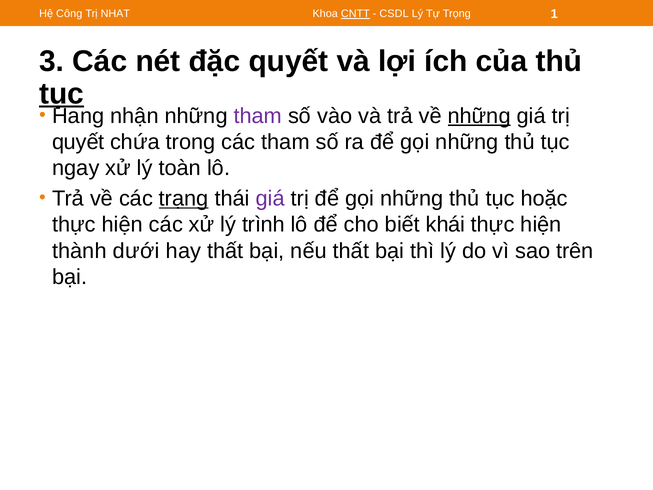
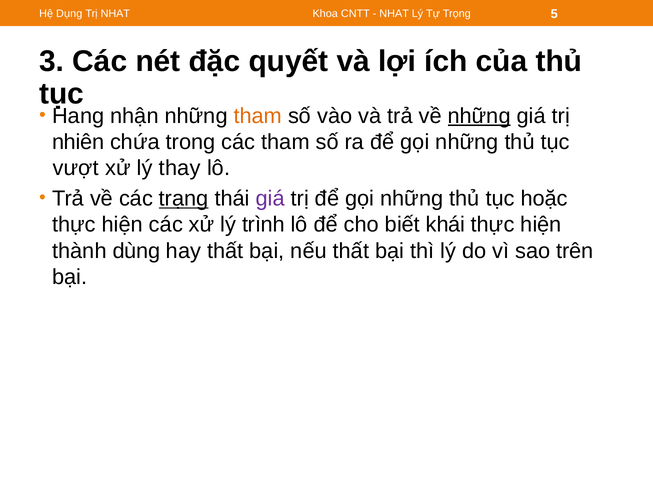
Công: Công -> Dụng
CNTT underline: present -> none
CSDL at (394, 14): CSDL -> NHAT
1: 1 -> 5
tục at (62, 94) underline: present -> none
tham at (258, 116) colour: purple -> orange
quyết at (78, 142): quyết -> nhiên
ngay: ngay -> vượt
toàn: toàn -> thay
dưới: dưới -> dùng
